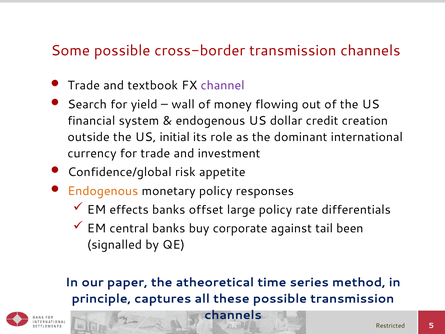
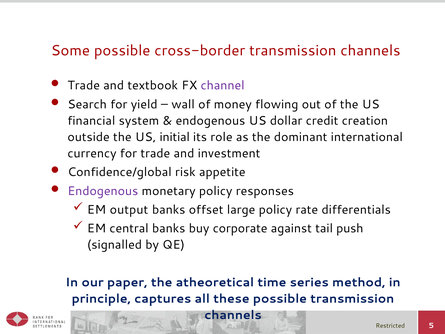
Endogenous at (103, 191) colour: orange -> purple
effects: effects -> output
been: been -> push
